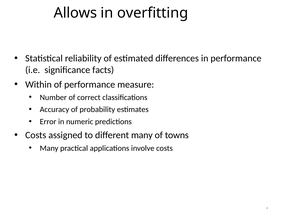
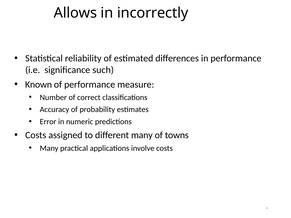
overfitting: overfitting -> incorrectly
facts: facts -> such
Within: Within -> Known
